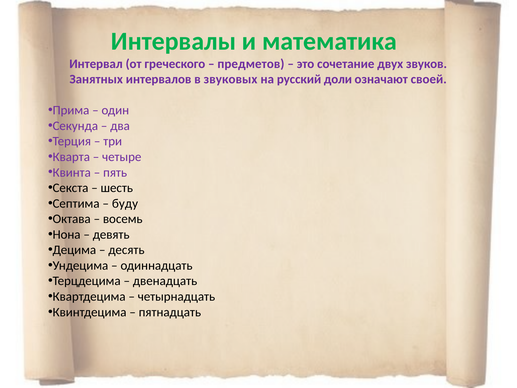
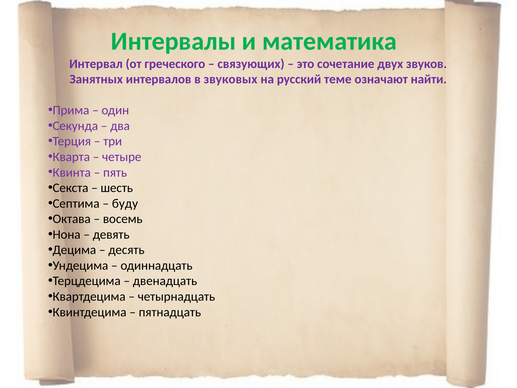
предметов: предметов -> связующих
доли: доли -> теме
своей: своей -> найти
